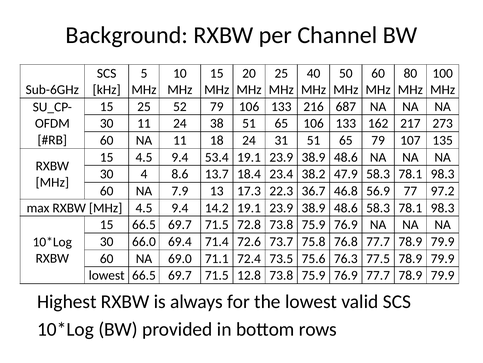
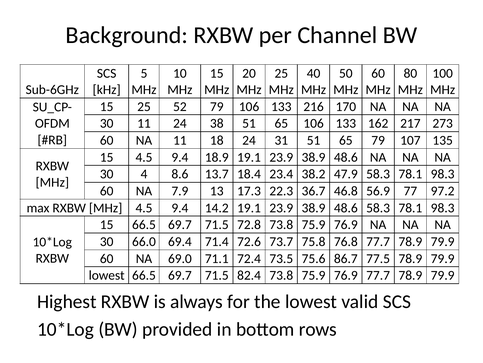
687: 687 -> 170
53.4: 53.4 -> 18.9
76.3: 76.3 -> 86.7
12.8: 12.8 -> 82.4
